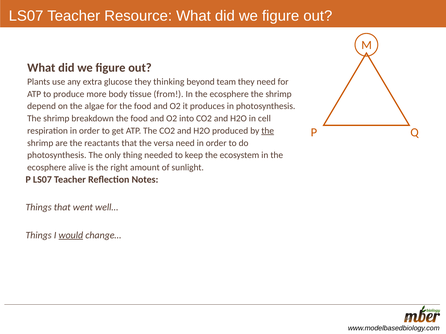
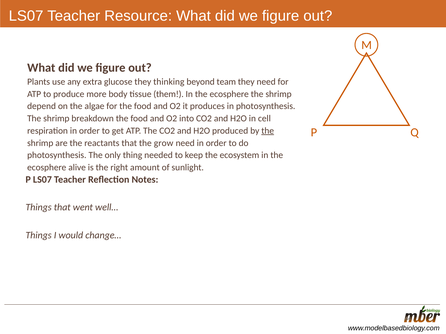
from: from -> them
versa: versa -> grow
would underline: present -> none
